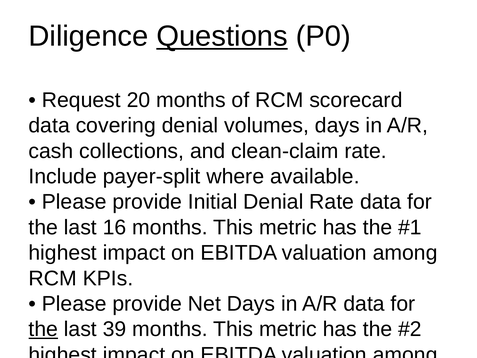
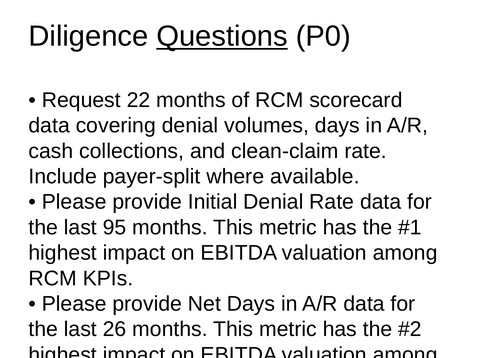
20: 20 -> 22
16: 16 -> 95
the at (43, 329) underline: present -> none
39: 39 -> 26
